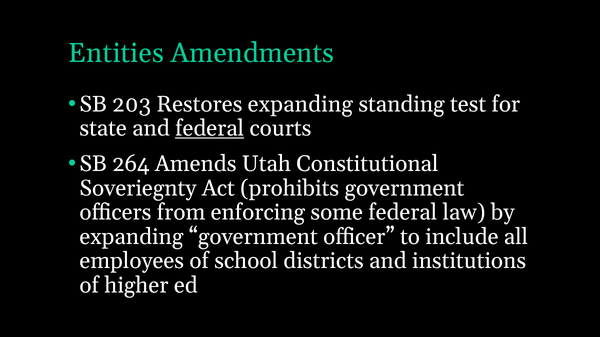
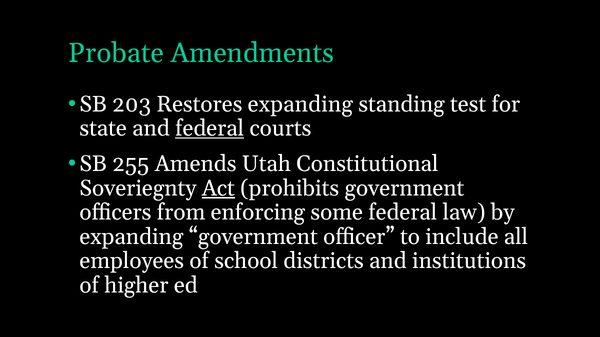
Entities: Entities -> Probate
264: 264 -> 255
Act underline: none -> present
